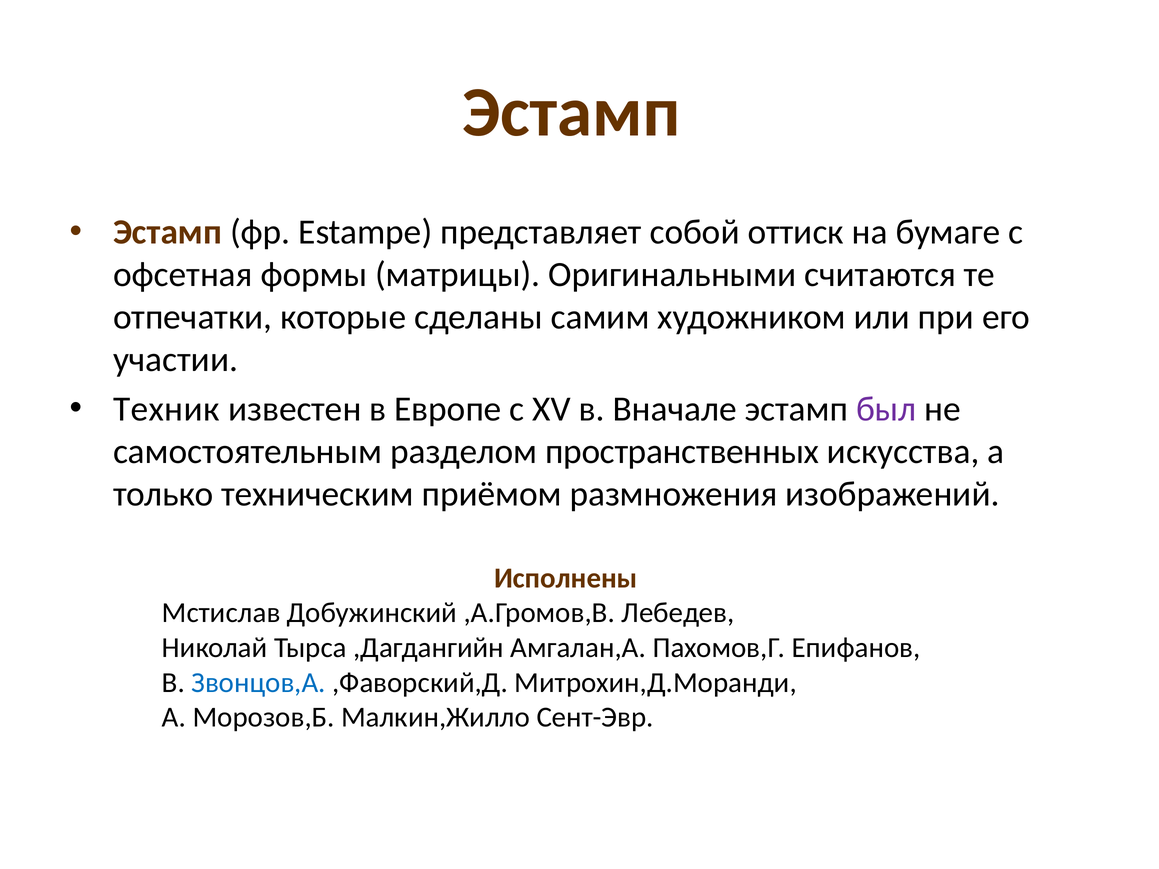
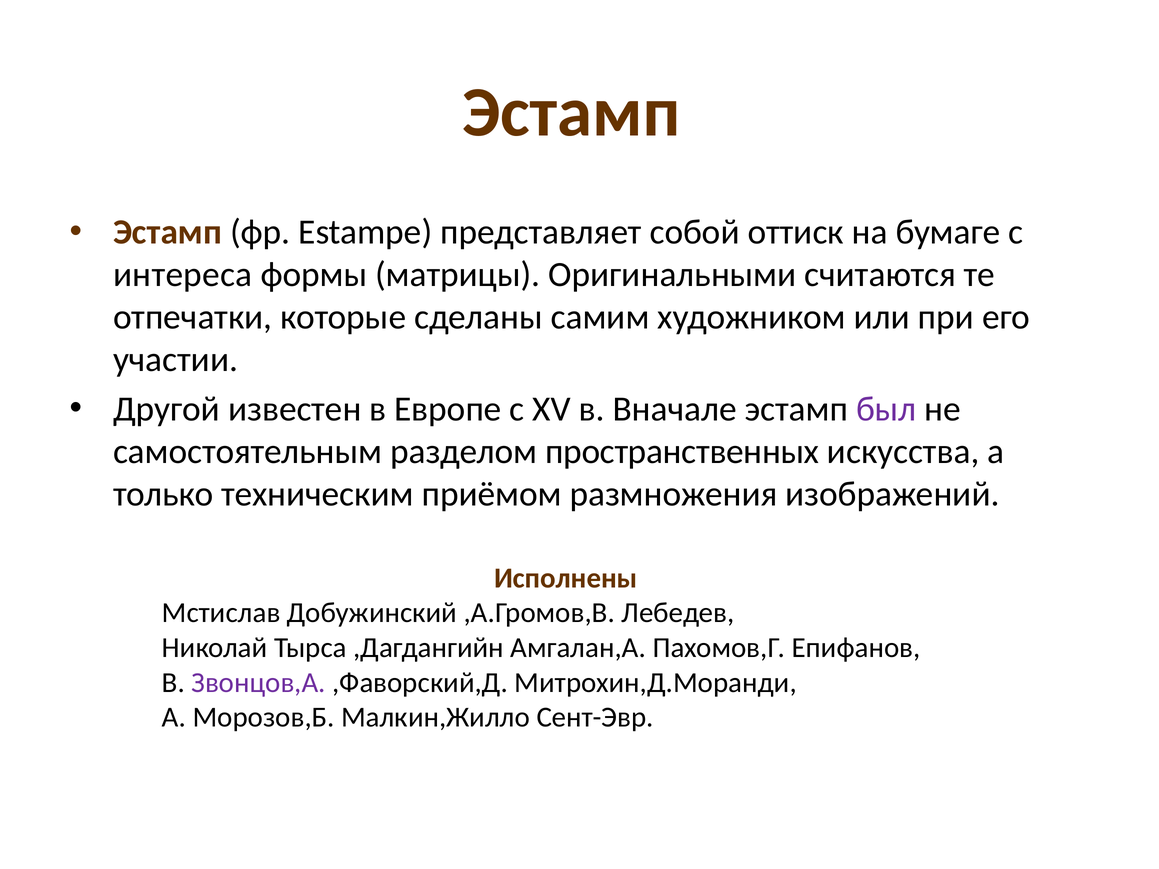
офсетная: офсетная -> интереса
Техник: Техник -> Другой
Звонцов,А colour: blue -> purple
